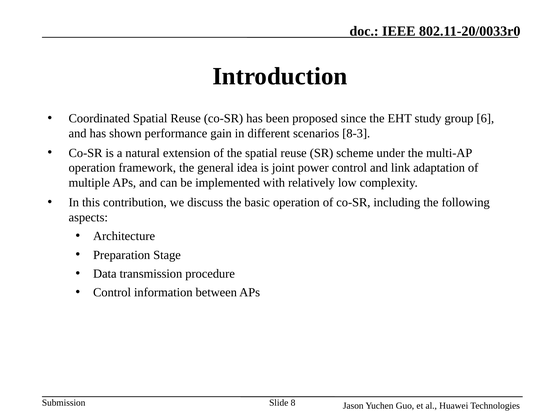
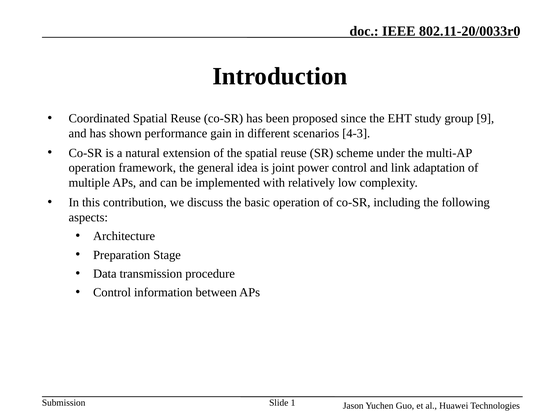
6: 6 -> 9
8-3: 8-3 -> 4-3
8: 8 -> 1
